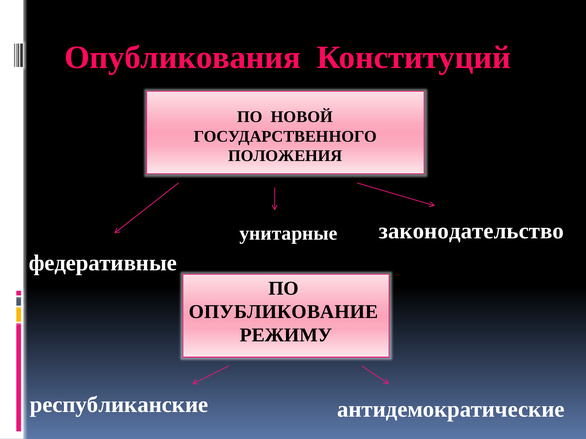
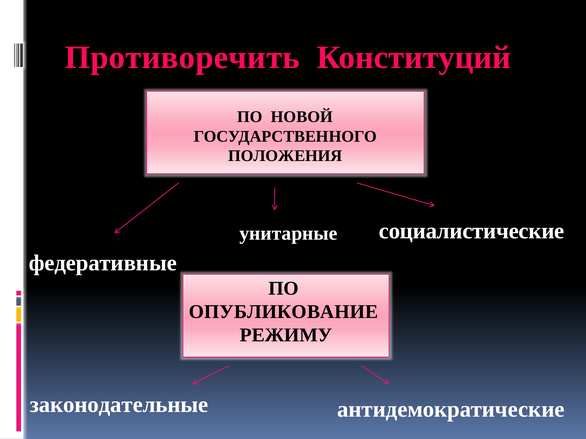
Опубликования: Опубликования -> Противоречить
законодательство: законодательство -> социалистические
республиканские: республиканские -> законодательные
